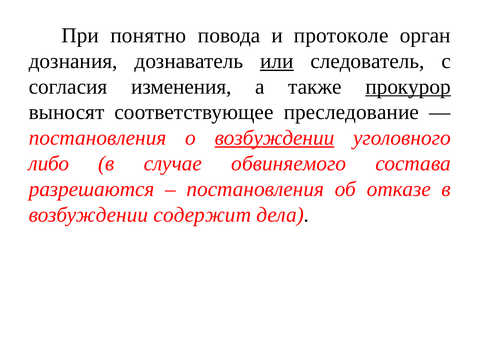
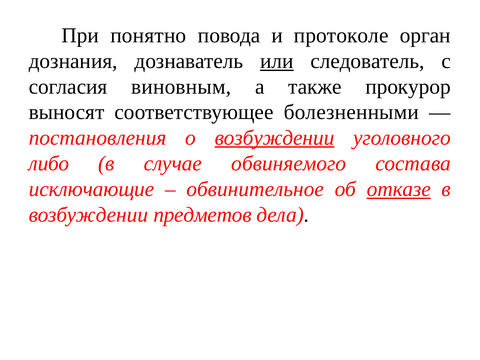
изменения: изменения -> виновным
прокурор underline: present -> none
преследование: преследование -> болезненными
разрешаются: разрешаются -> исключающие
постановления at (255, 189): постановления -> обвинительное
отказе underline: none -> present
содержит: содержит -> предметов
